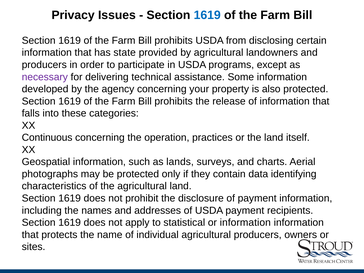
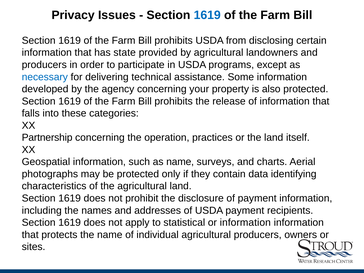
necessary colour: purple -> blue
Continuous: Continuous -> Partnership
as lands: lands -> name
